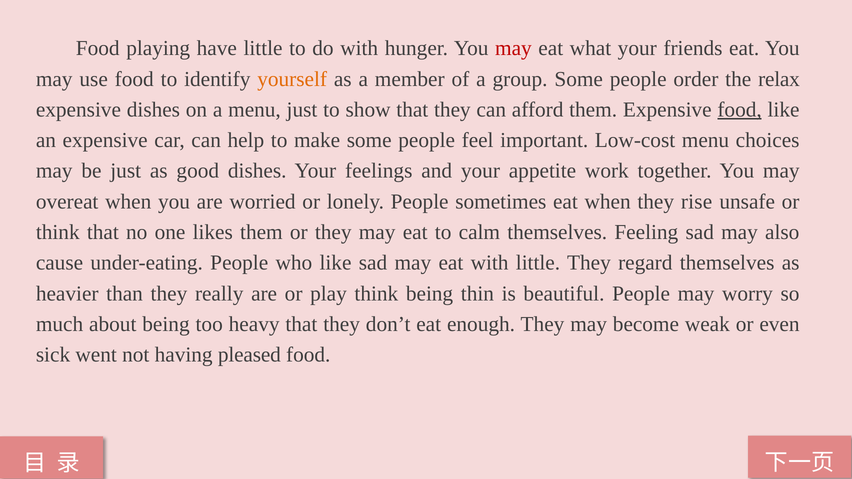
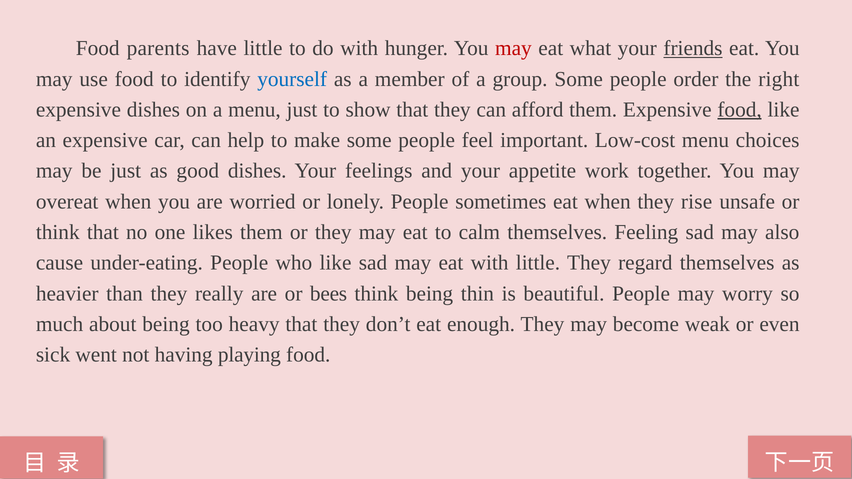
playing: playing -> parents
friends underline: none -> present
yourself colour: orange -> blue
relax: relax -> right
play: play -> bees
pleased: pleased -> playing
